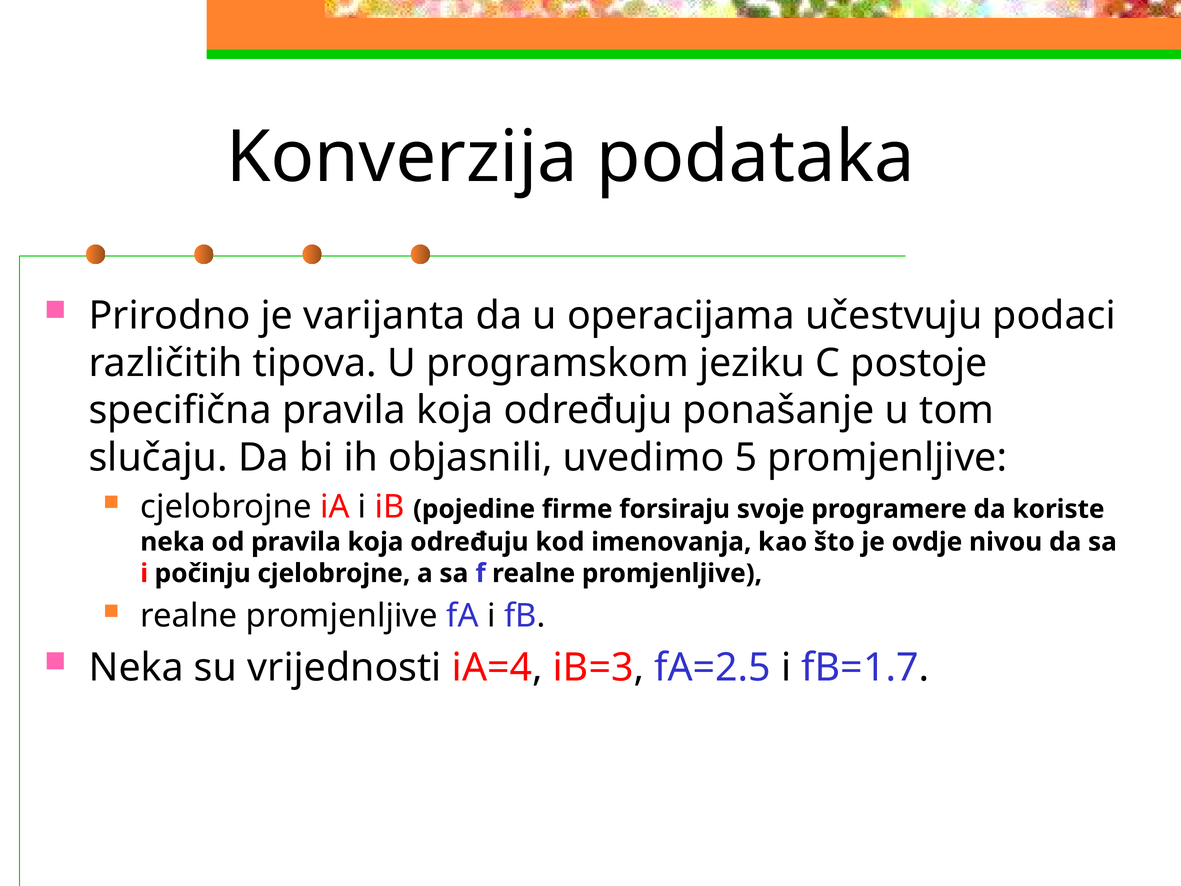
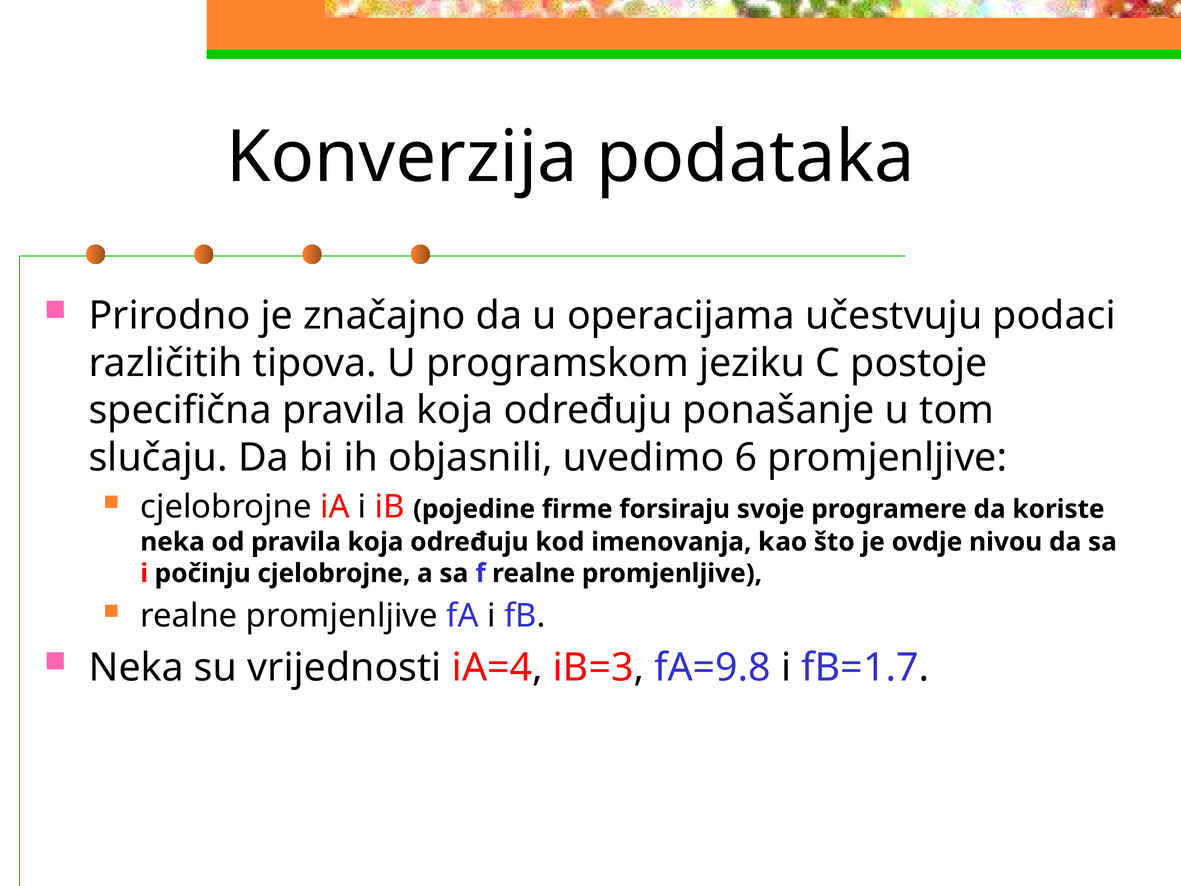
varijanta: varijanta -> značajno
5: 5 -> 6
fA=2.5: fA=2.5 -> fA=9.8
